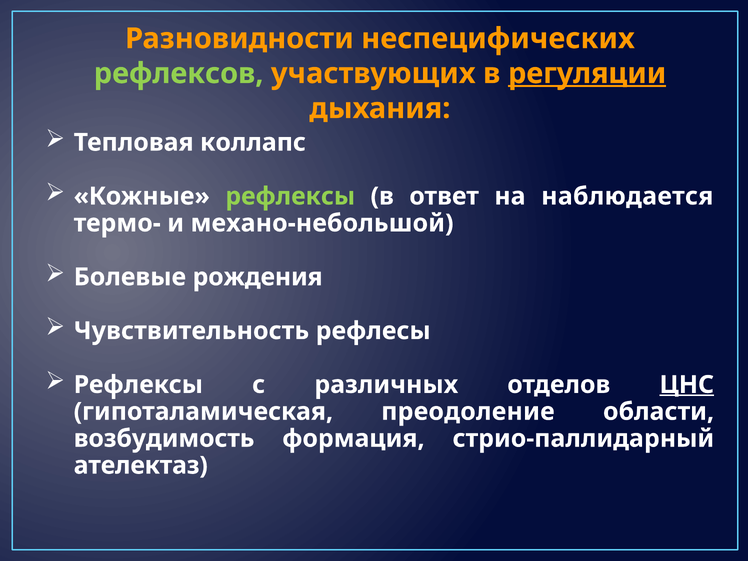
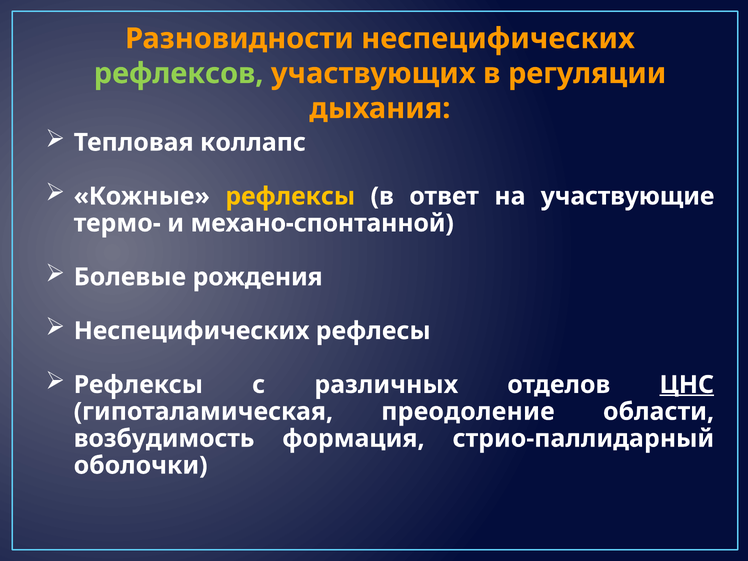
регуляции underline: present -> none
рефлексы at (290, 196) colour: light green -> yellow
наблюдается: наблюдается -> участвующие
механо-небольшой: механо-небольшой -> механо-спонтанной
Чувствительность at (191, 331): Чувствительность -> Неспецифических
ателектаз: ателектаз -> оболочки
